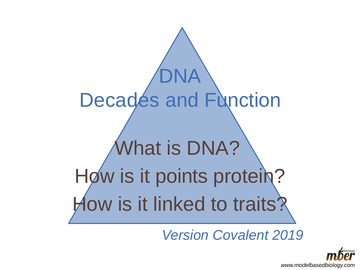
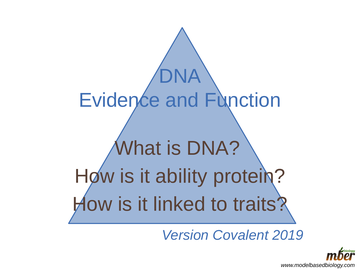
Decades: Decades -> Evidence
points: points -> ability
